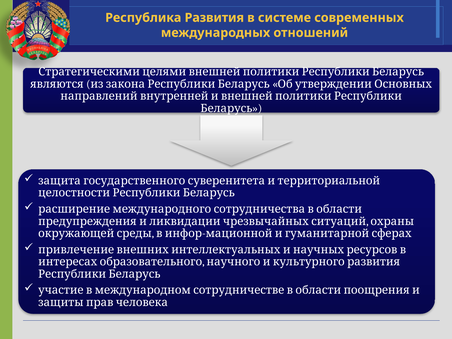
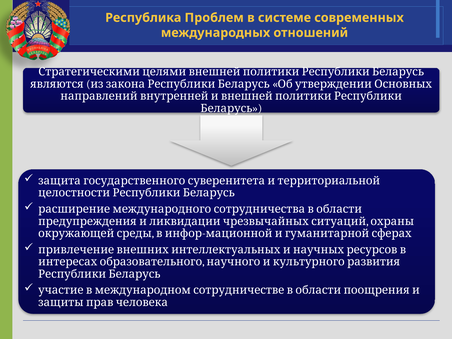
Развития: Развития -> Проблем
